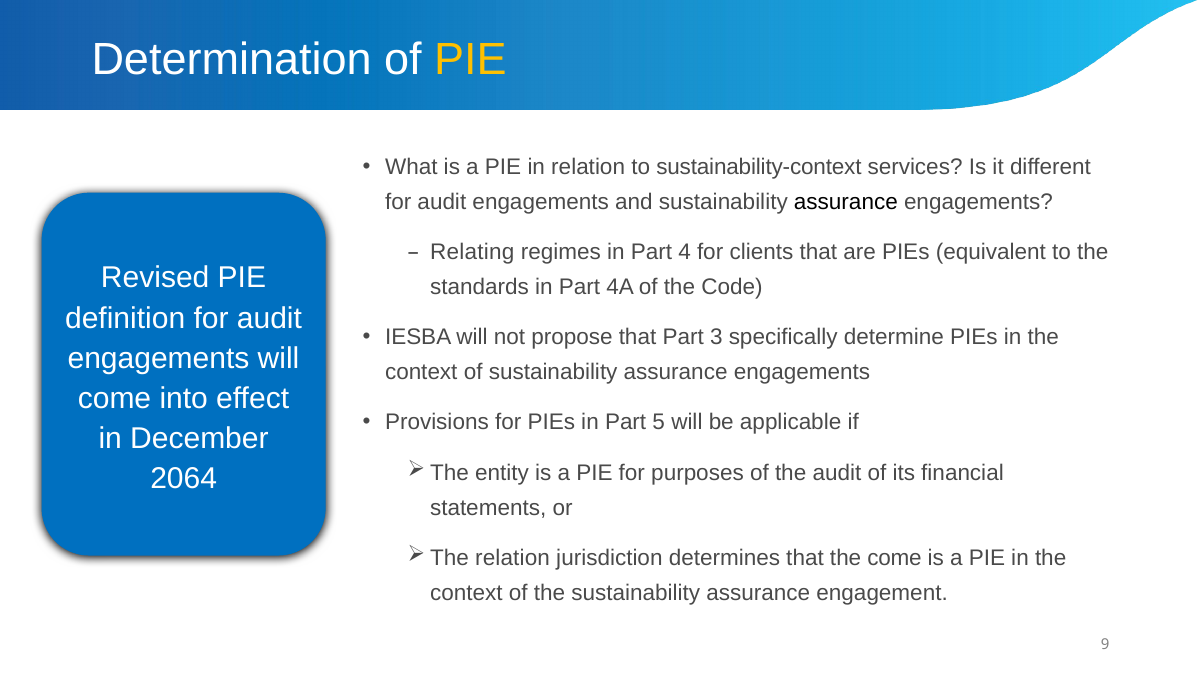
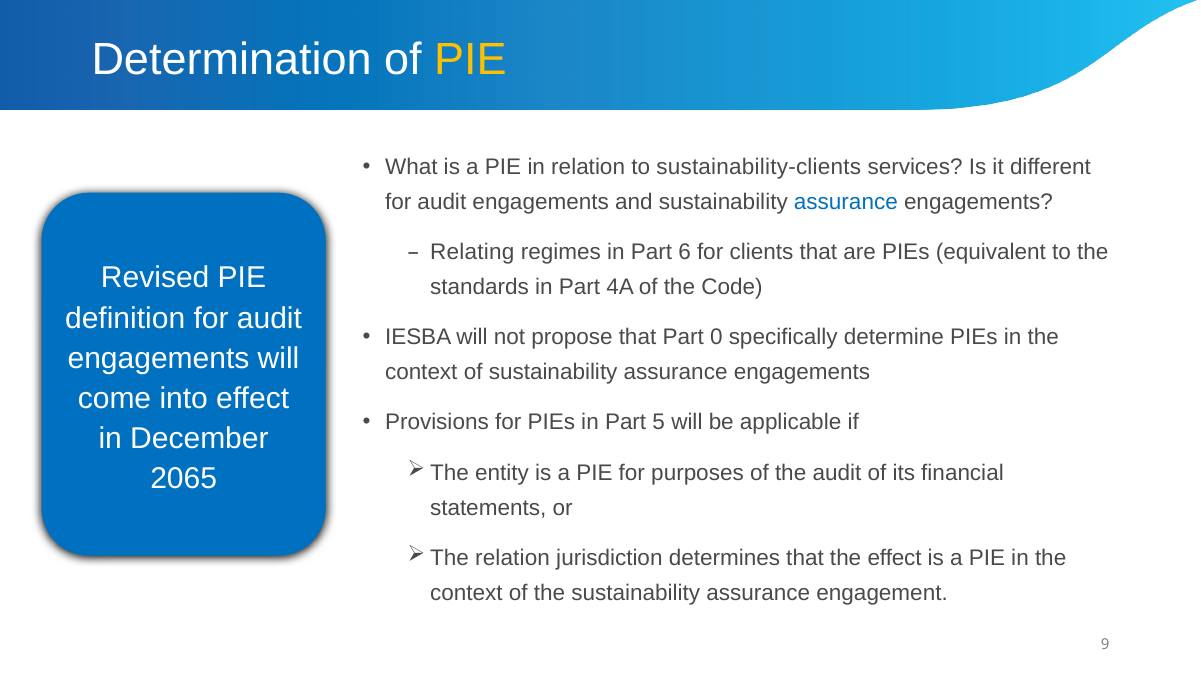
sustainability-context: sustainability-context -> sustainability-clients
assurance at (846, 202) colour: black -> blue
4: 4 -> 6
3: 3 -> 0
2064: 2064 -> 2065
the come: come -> effect
